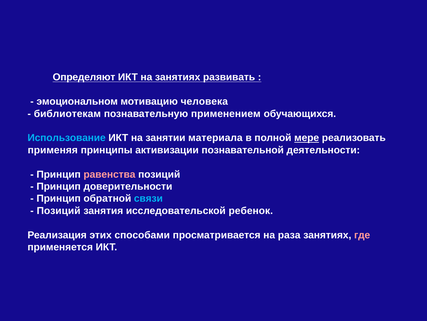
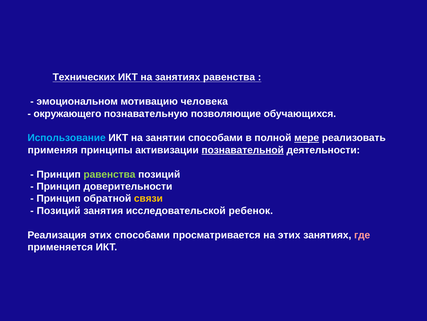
Определяют: Определяют -> Технических
занятиях развивать: развивать -> равенства
библиотекам: библиотекам -> окружающего
применением: применением -> позволяющие
занятии материала: материала -> способами
познавательной underline: none -> present
равенства at (109, 174) colour: pink -> light green
связи colour: light blue -> yellow
на раза: раза -> этих
